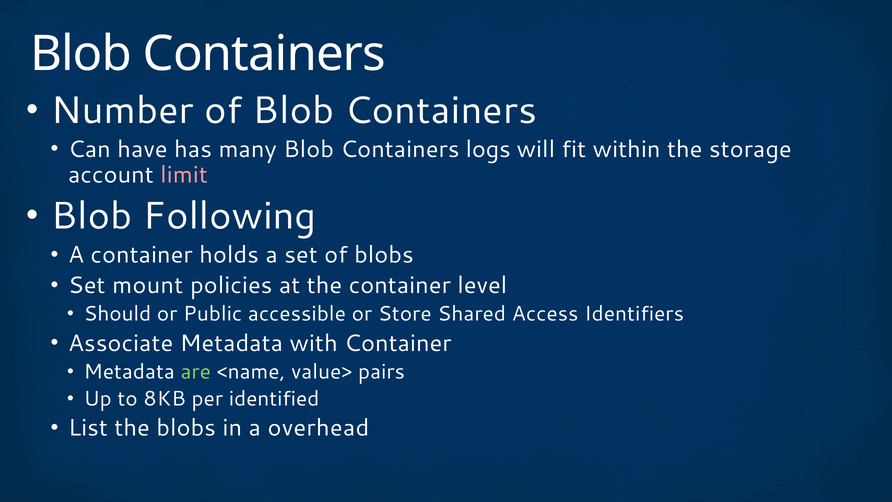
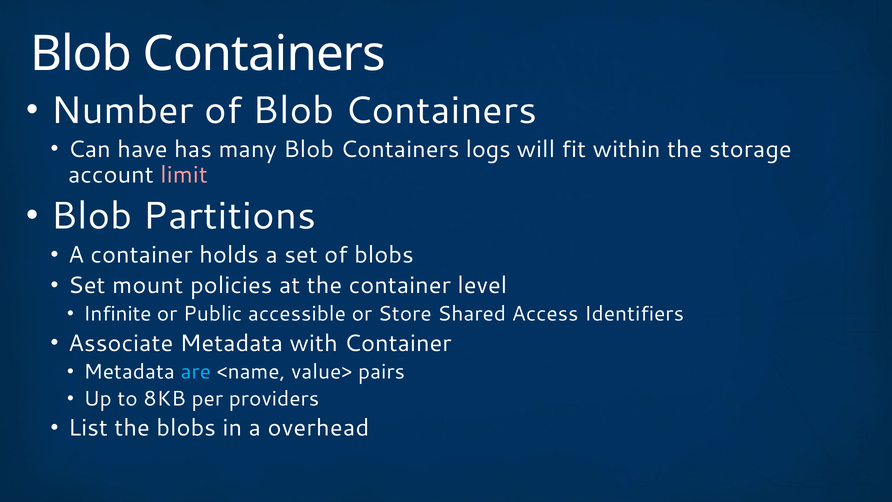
Following: Following -> Partitions
Should: Should -> Infinite
are colour: light green -> light blue
identified: identified -> providers
